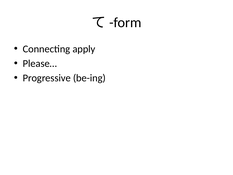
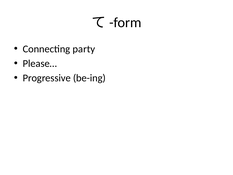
apply: apply -> party
